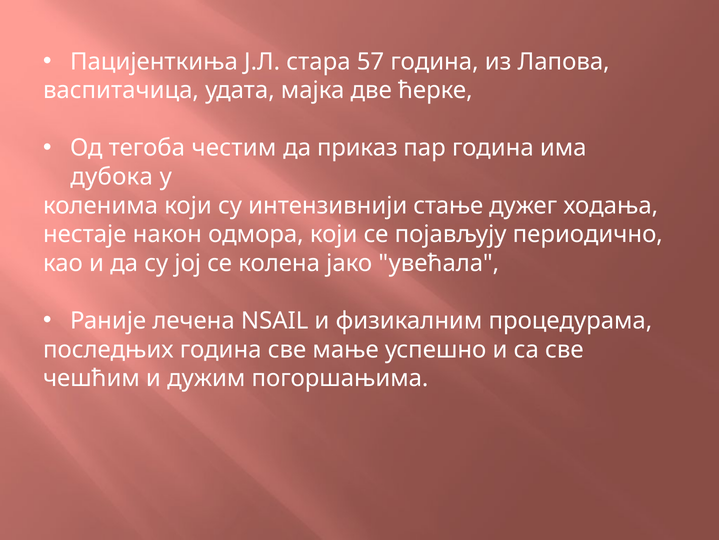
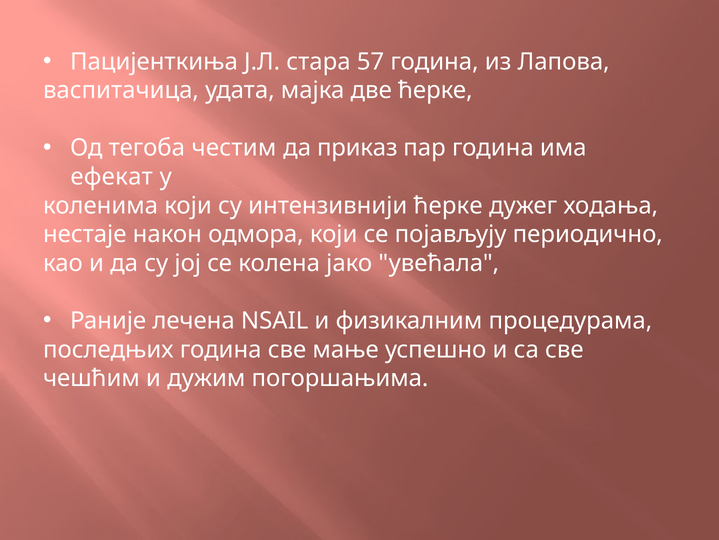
дубока: дубока -> ефекат
интензивнији стање: стање -> ћерке
